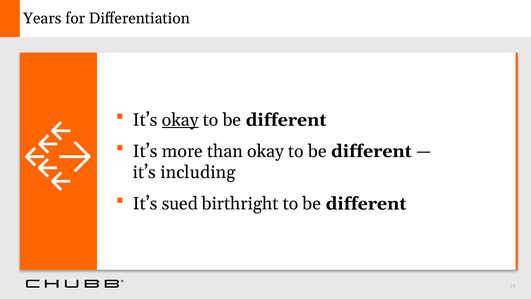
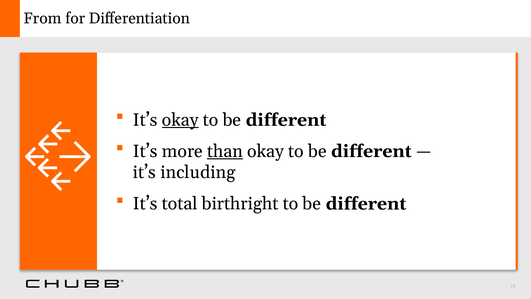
Years: Years -> From
than underline: none -> present
sued: sued -> total
